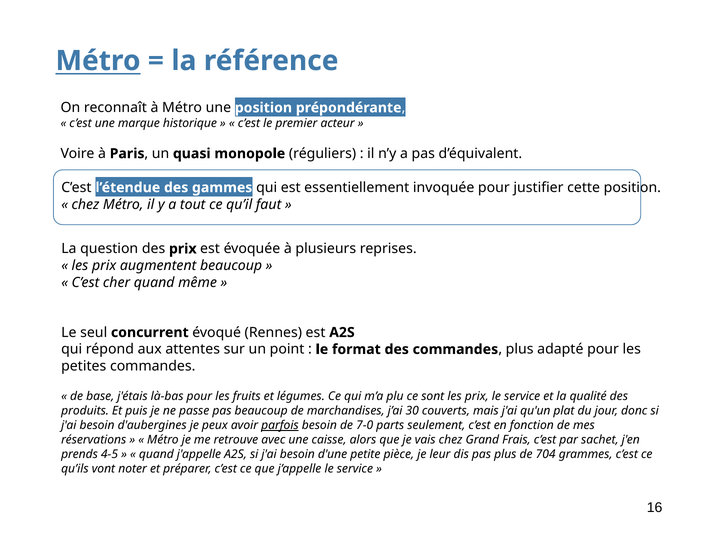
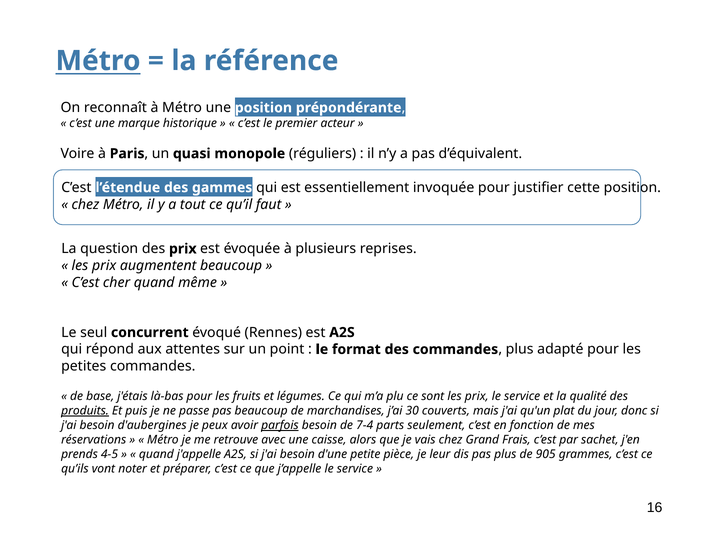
produits underline: none -> present
7-0: 7-0 -> 7-4
704: 704 -> 905
